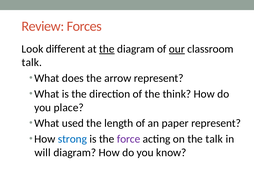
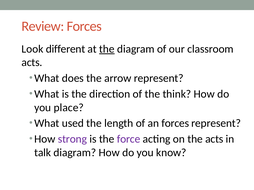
our underline: present -> none
talk at (32, 63): talk -> acts
an paper: paper -> forces
strong colour: blue -> purple
the talk: talk -> acts
will: will -> talk
